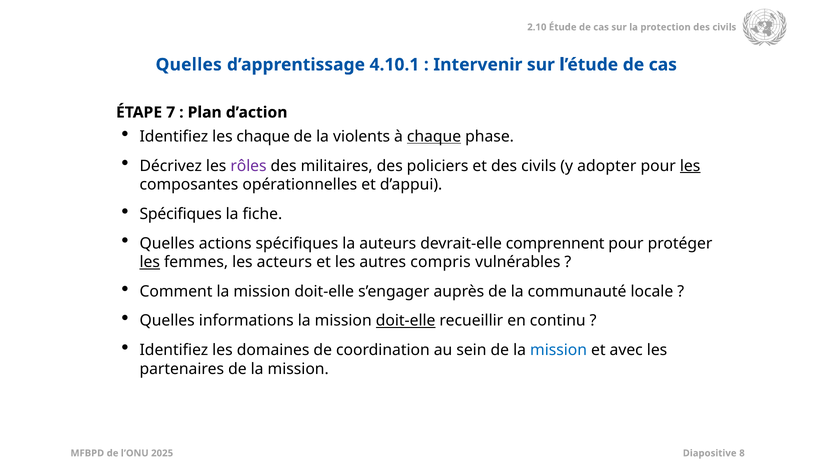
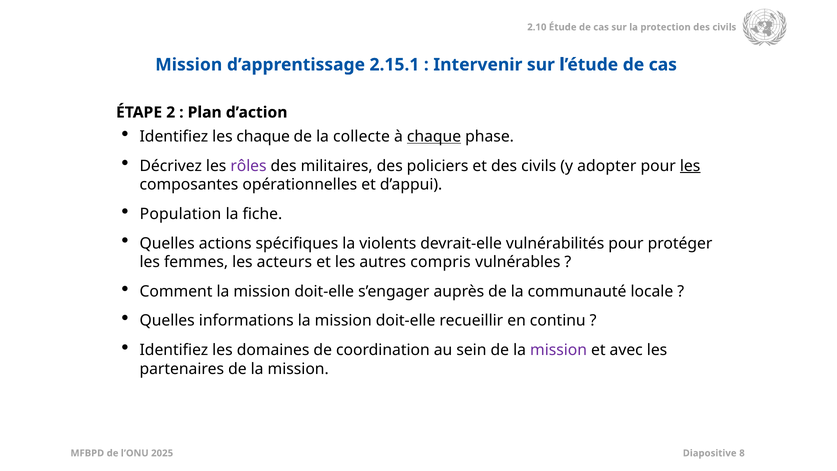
Quelles at (189, 65): Quelles -> Mission
4.10.1: 4.10.1 -> 2.15.1
7: 7 -> 2
violents: violents -> collecte
Spécifiques at (181, 214): Spécifiques -> Population
auteurs: auteurs -> violents
comprennent: comprennent -> vulnérabilités
les at (150, 262) underline: present -> none
doit-elle at (406, 321) underline: present -> none
mission at (559, 350) colour: blue -> purple
